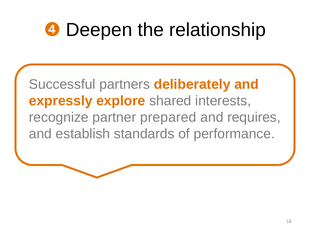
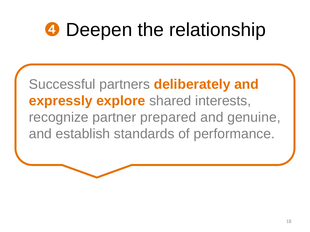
requires: requires -> genuine
